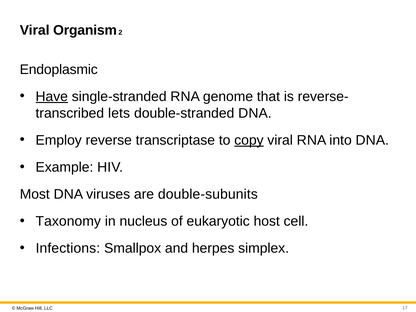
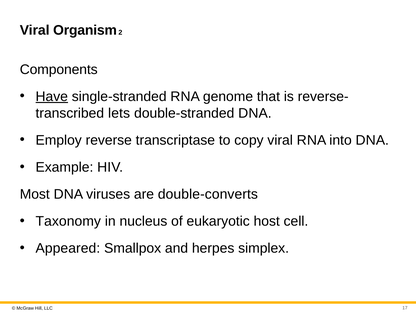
Endoplasmic: Endoplasmic -> Components
copy underline: present -> none
double-subunits: double-subunits -> double-converts
Infections: Infections -> Appeared
